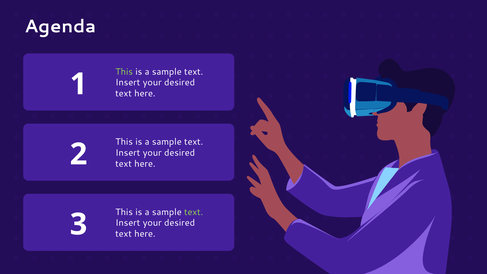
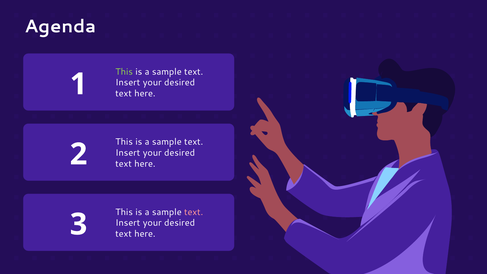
text at (194, 212) colour: light green -> pink
